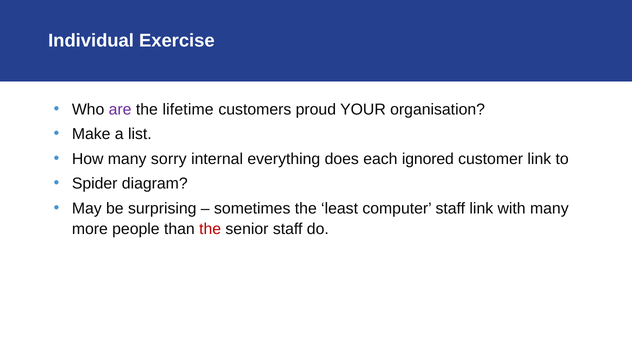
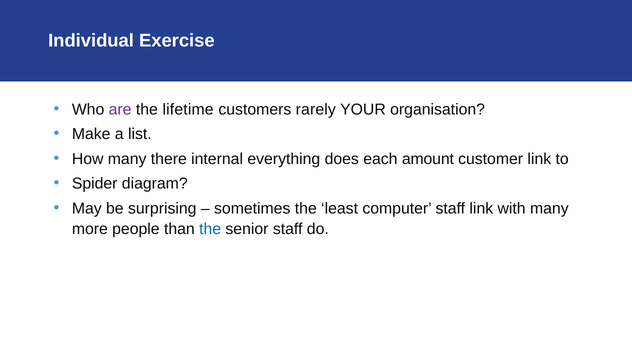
proud: proud -> rarely
sorry: sorry -> there
ignored: ignored -> amount
the at (210, 230) colour: red -> blue
